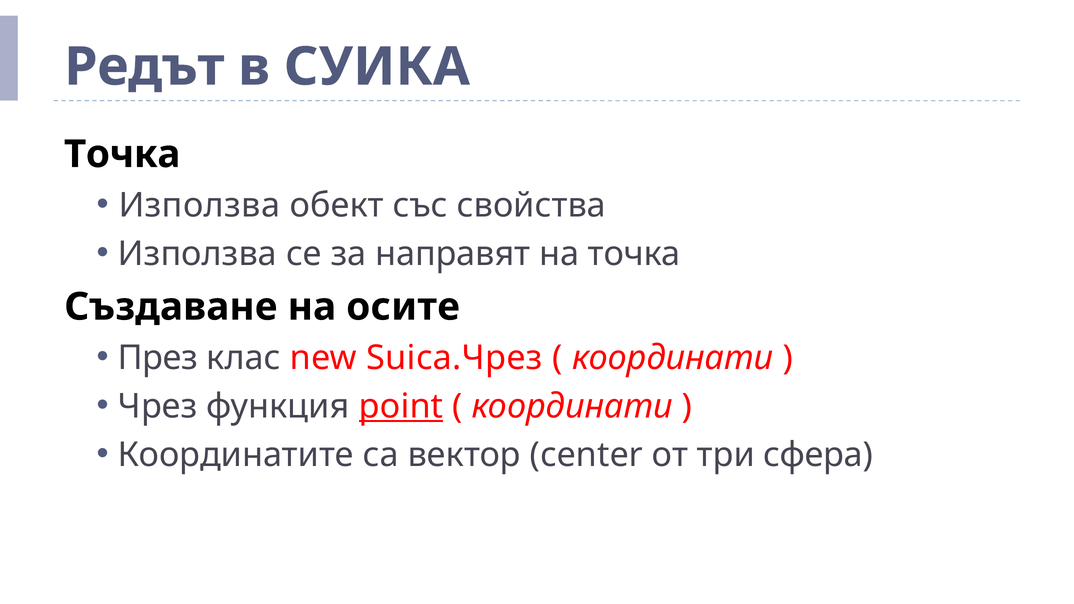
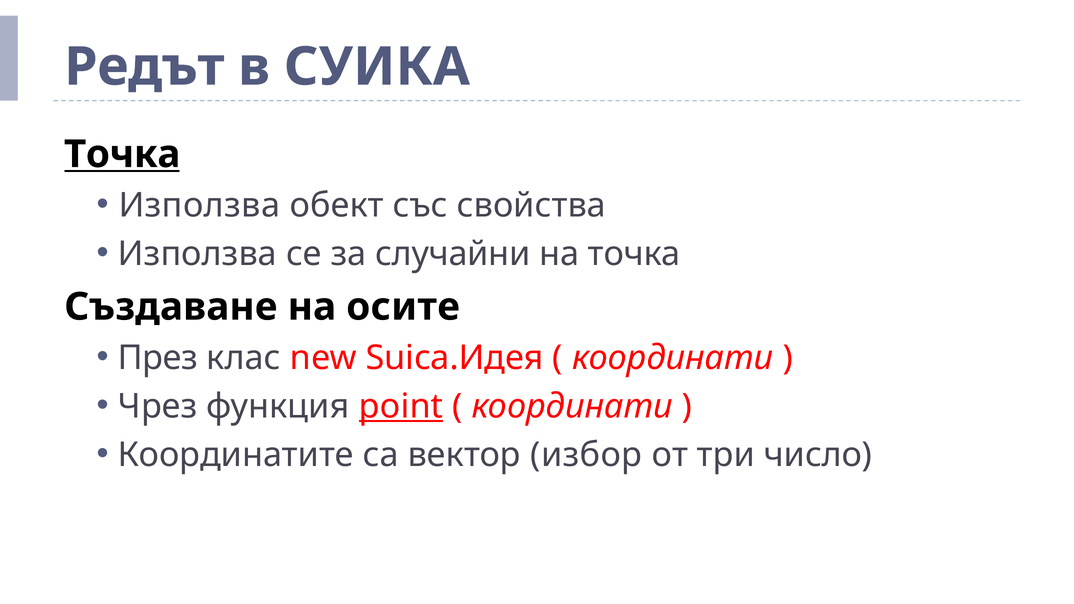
Точка at (122, 154) underline: none -> present
направят: направят -> случайни
Suica.Чрез: Suica.Чрез -> Suica.Идея
center: center -> избор
сфера: сфера -> число
